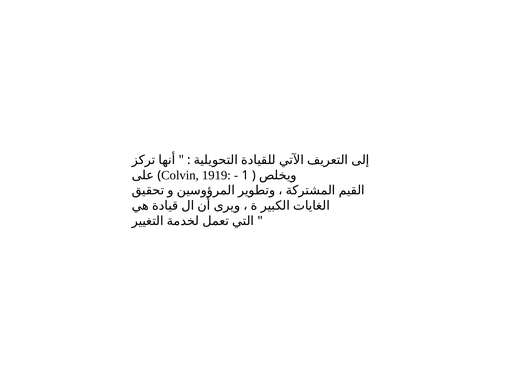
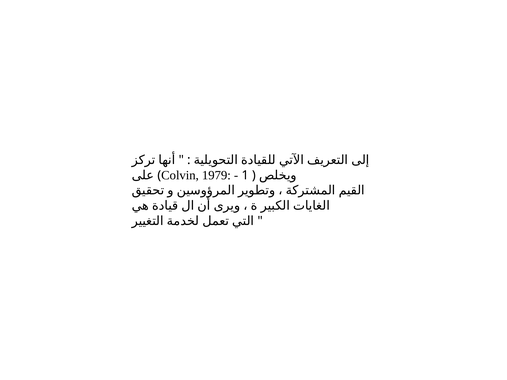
1919: 1919 -> 1979
